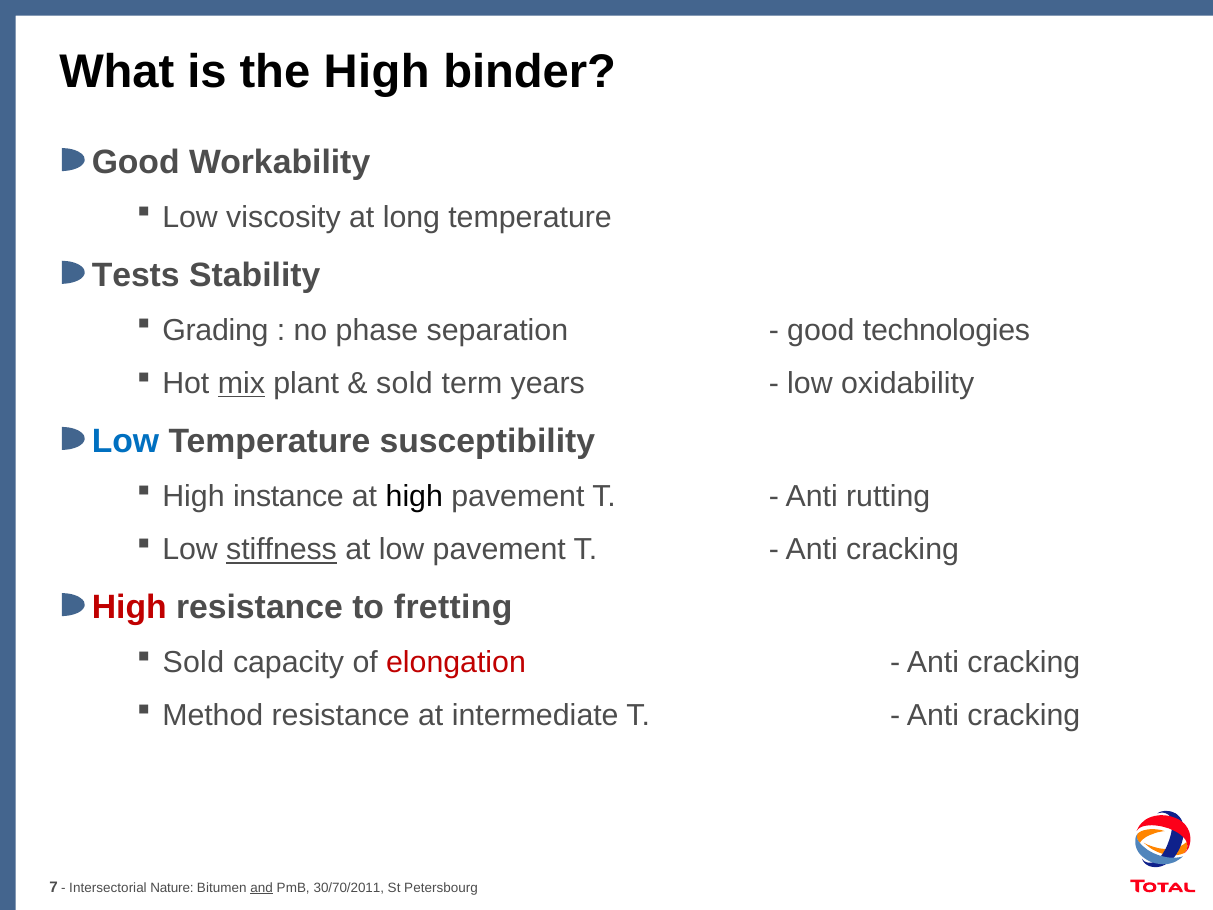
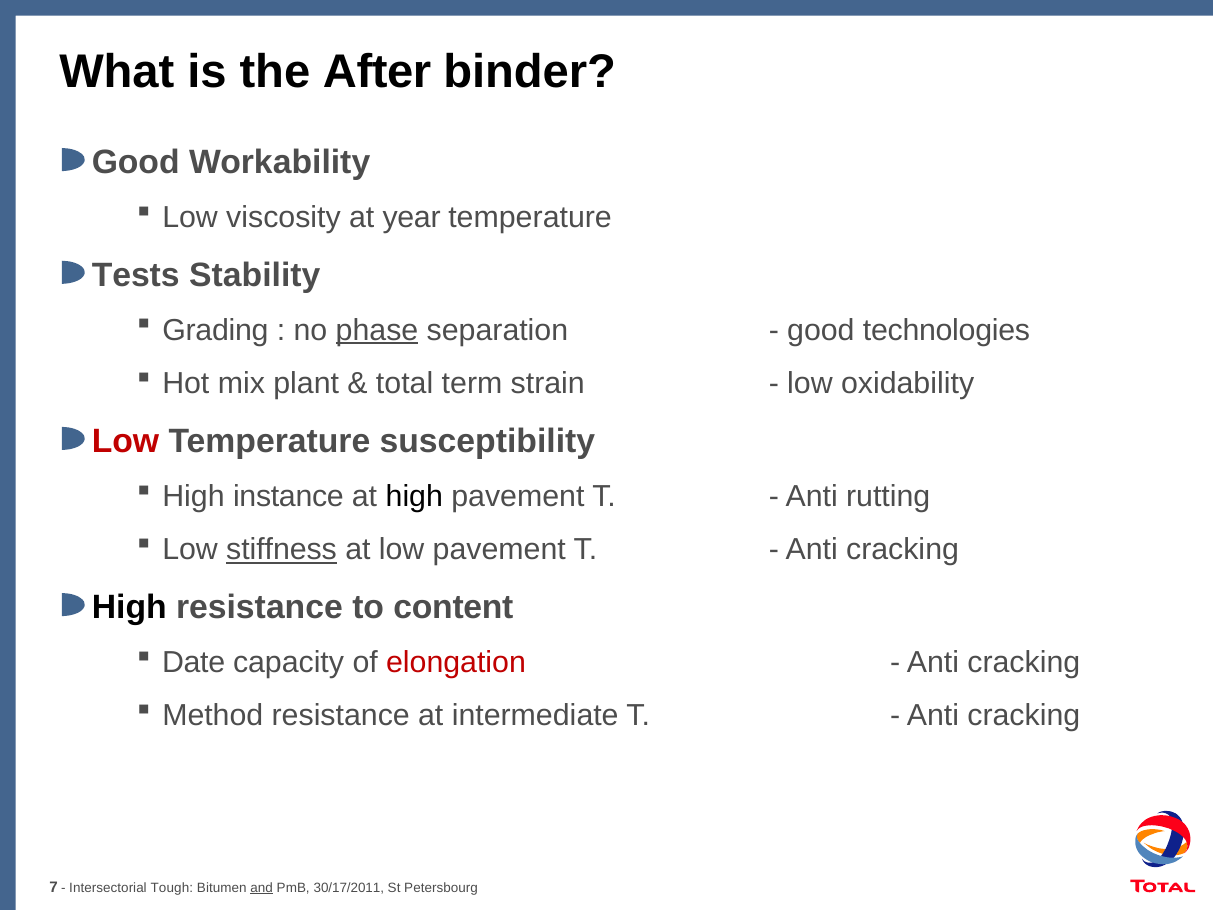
the High: High -> After
long: long -> year
phase underline: none -> present
mix underline: present -> none
sold at (404, 383): sold -> total
years: years -> strain
Low at (125, 441) colour: blue -> red
High at (129, 607) colour: red -> black
fretting: fretting -> content
Sold at (193, 662): Sold -> Date
Nature: Nature -> Tough
30/70/2011: 30/70/2011 -> 30/17/2011
